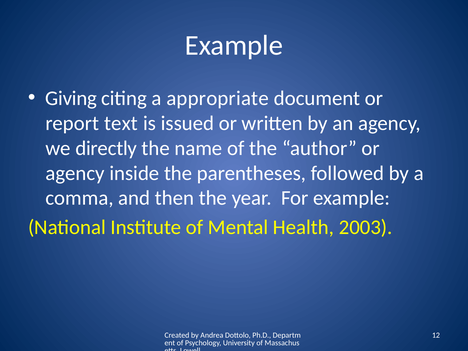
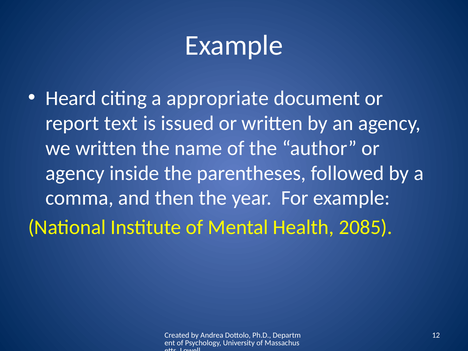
Giving: Giving -> Heard
we directly: directly -> written
2003: 2003 -> 2085
